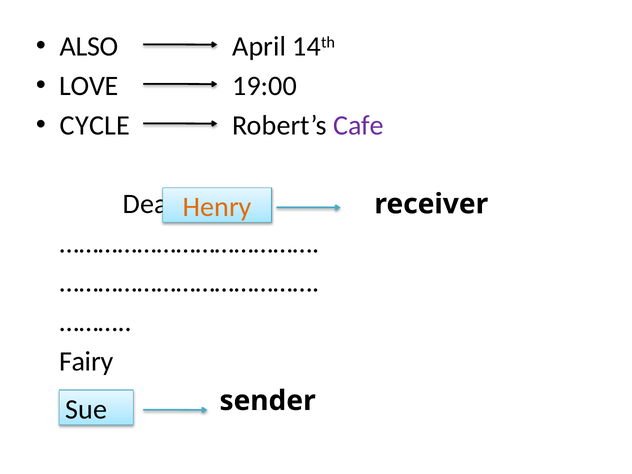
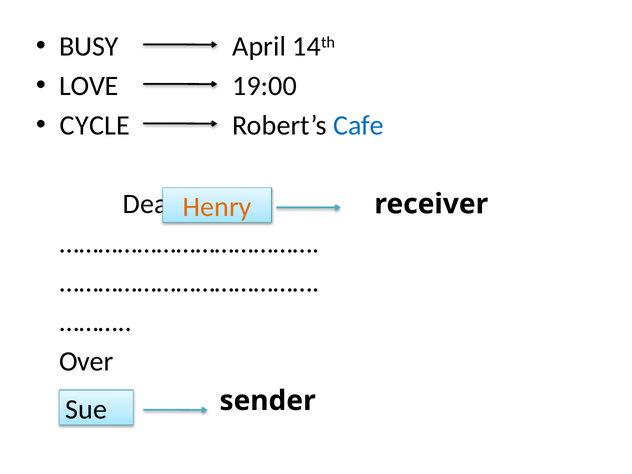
ALSO: ALSO -> BUSY
Cafe colour: purple -> blue
Fairy: Fairy -> Over
